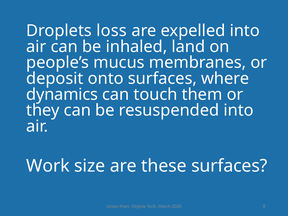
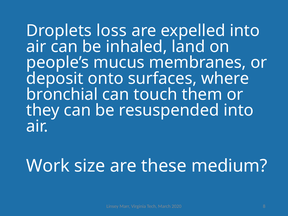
dynamics: dynamics -> bronchial
these surfaces: surfaces -> medium
